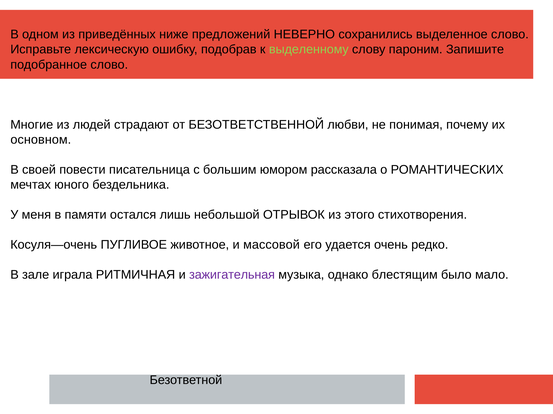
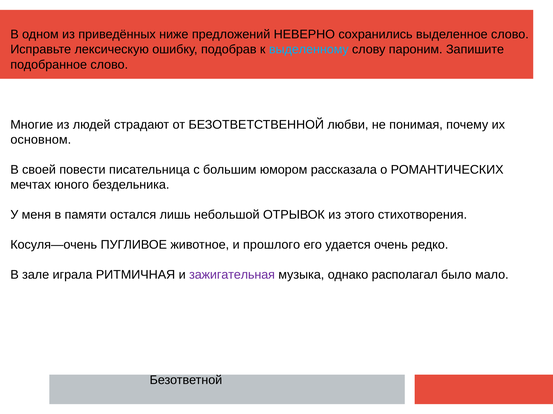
выделенному colour: light green -> light blue
массовой: массовой -> прошлого
блестящим: блестящим -> располагал
